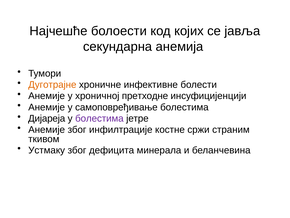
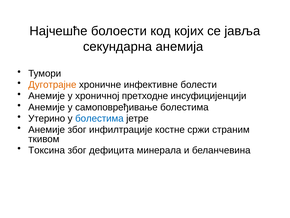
Дијареја: Дијареја -> Утерино
болестима at (99, 118) colour: purple -> blue
Устмаку: Устмаку -> Токсина
